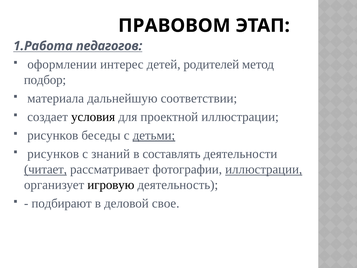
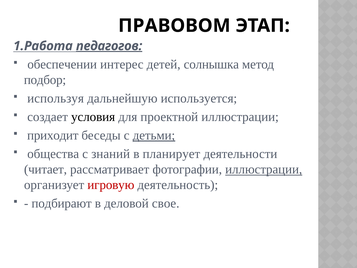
педагогов underline: none -> present
оформлении: оформлении -> обеспечении
родителей: родителей -> солнышка
материала: материала -> используя
соответствии: соответствии -> используется
рисунков at (53, 135): рисунков -> приходит
рисунков at (53, 154): рисунков -> общества
составлять: составлять -> планирует
читает underline: present -> none
игровую colour: black -> red
